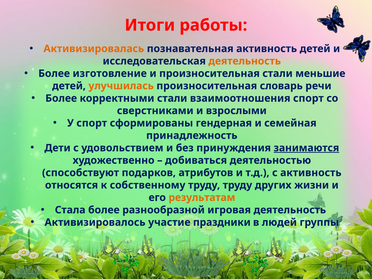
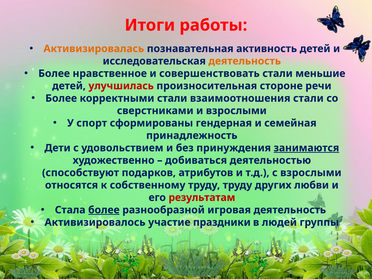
изготовление: изготовление -> нравственное
и произносительная: произносительная -> совершенствовать
улучшилась colour: orange -> red
словарь: словарь -> стороне
взаимоотношения спорт: спорт -> стали
с активность: активность -> взрослыми
жизни: жизни -> любви
результатам colour: orange -> red
более at (104, 210) underline: none -> present
